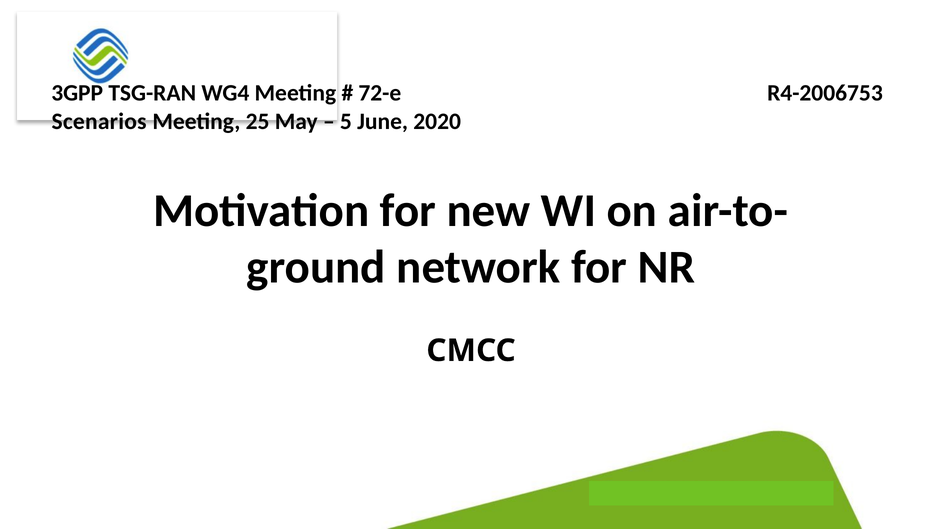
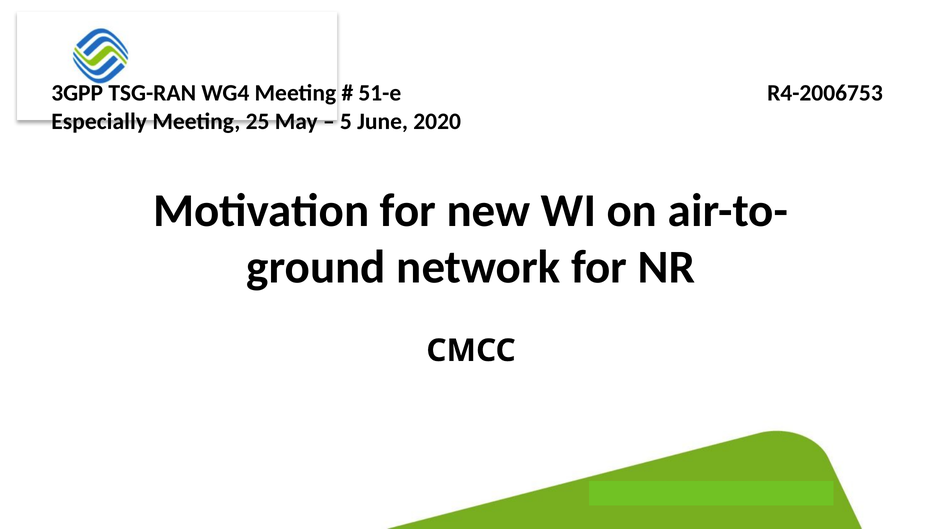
72-e: 72-e -> 51-e
Scenarios: Scenarios -> Especially
